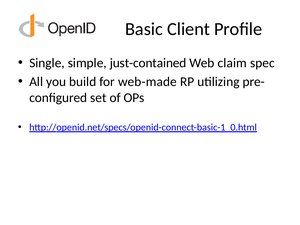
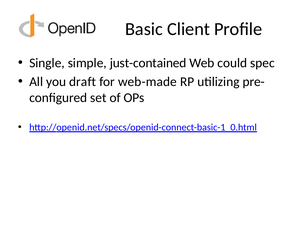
claim: claim -> could
build: build -> draft
